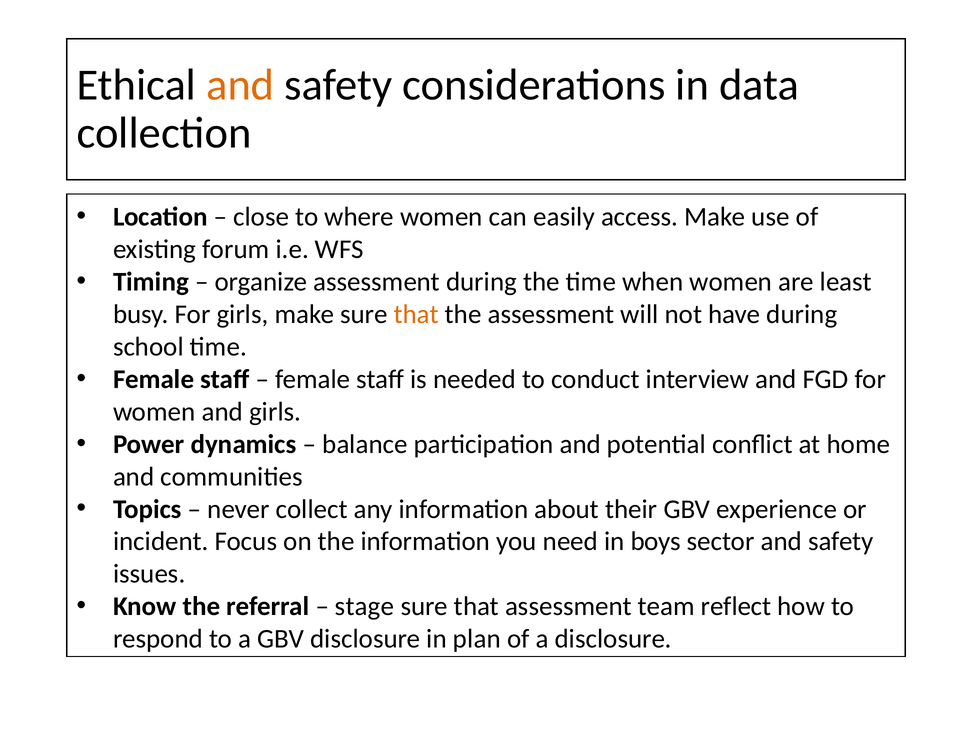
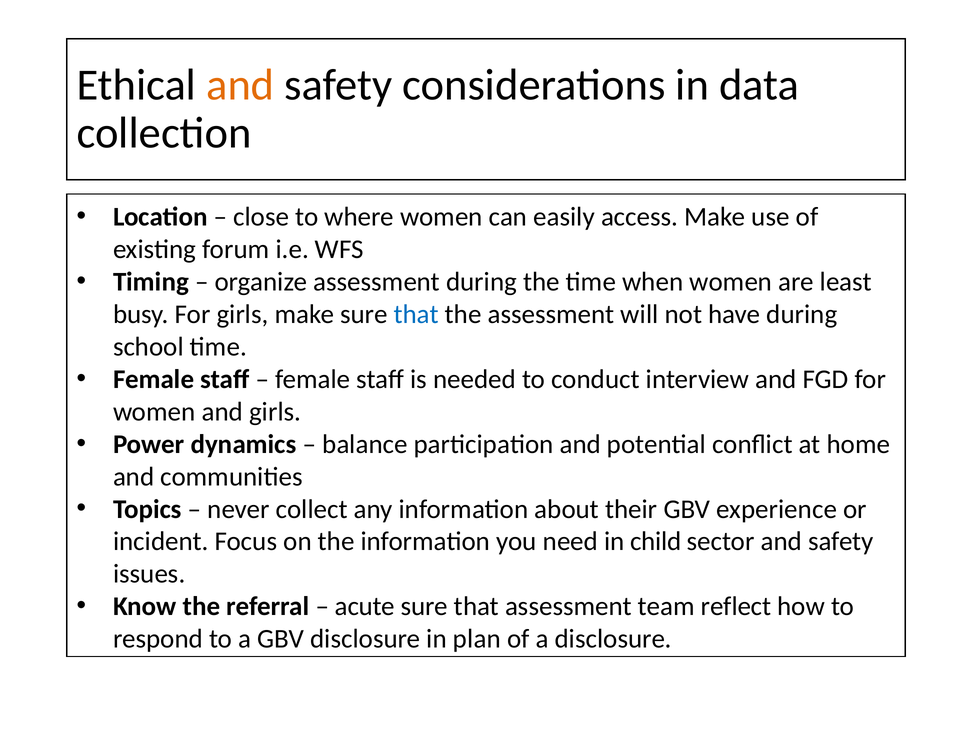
that at (416, 314) colour: orange -> blue
boys: boys -> child
stage: stage -> acute
